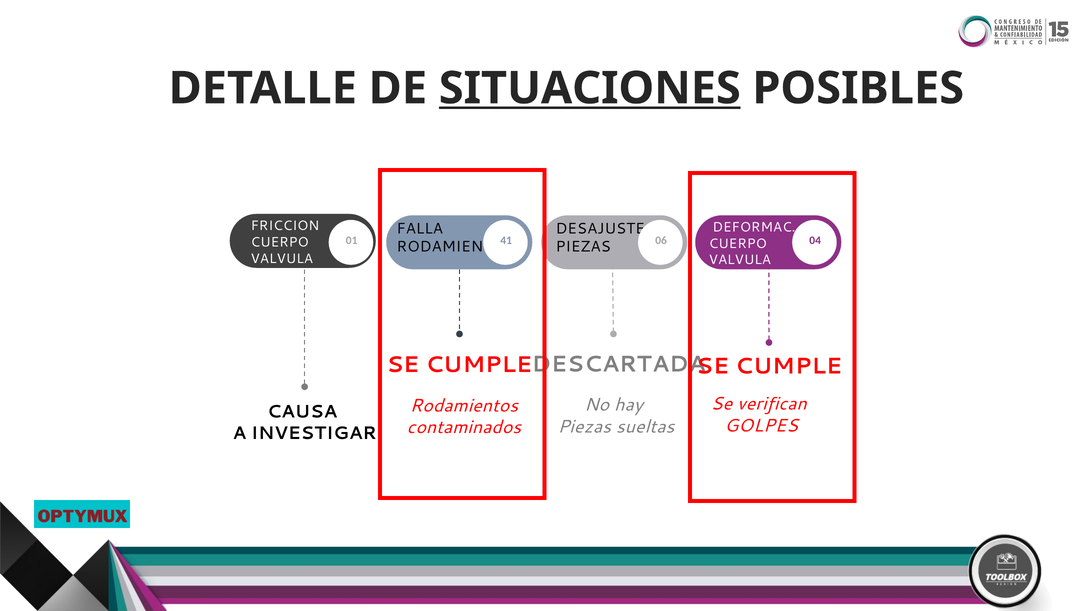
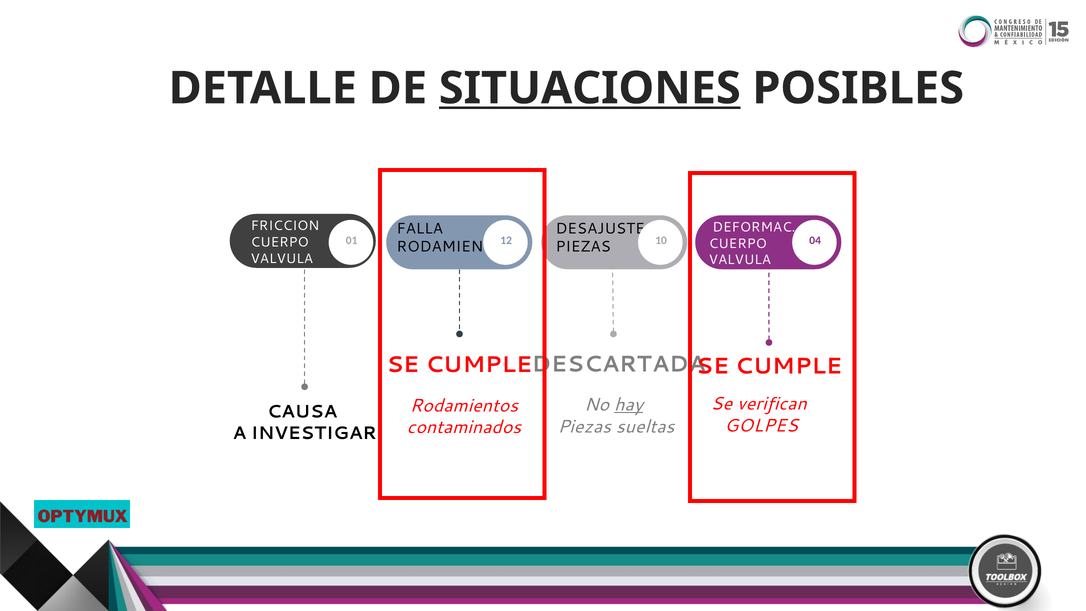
41: 41 -> 12
06: 06 -> 10
hay underline: none -> present
